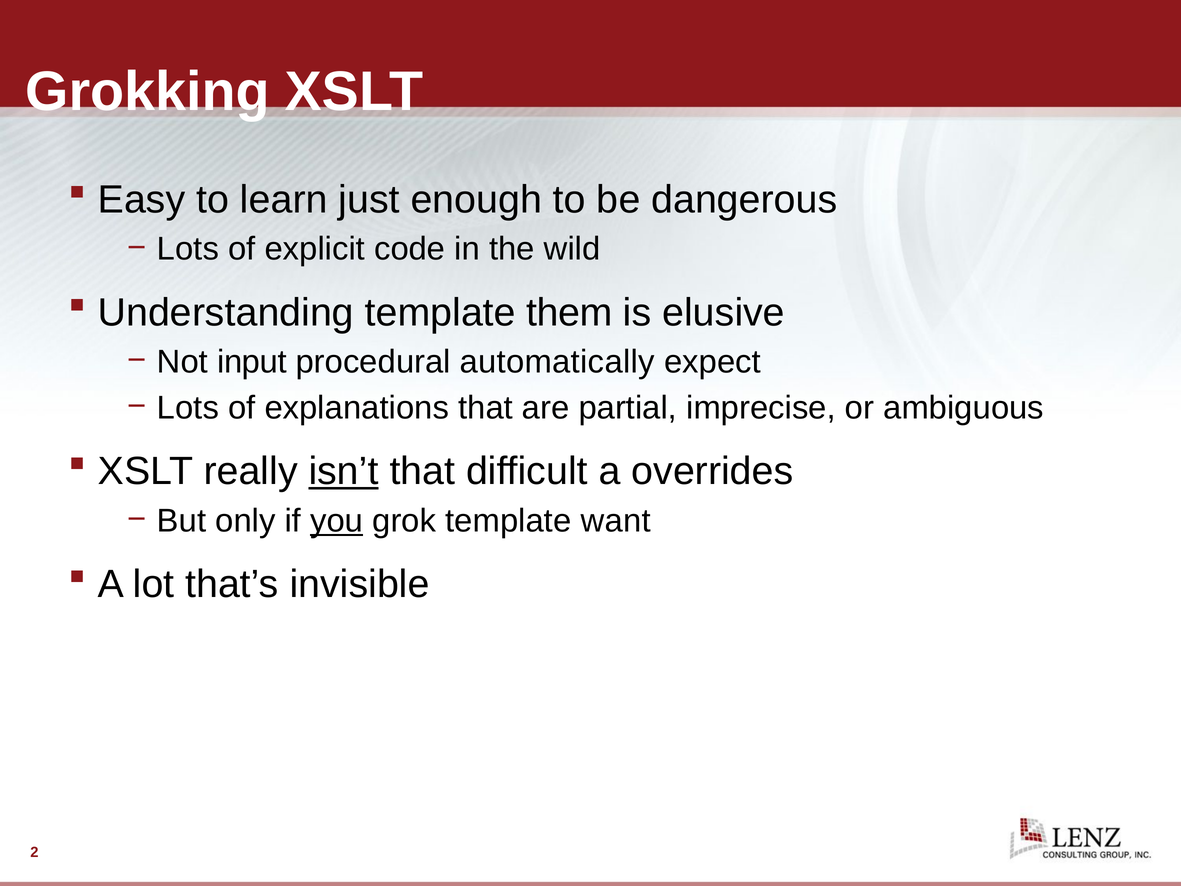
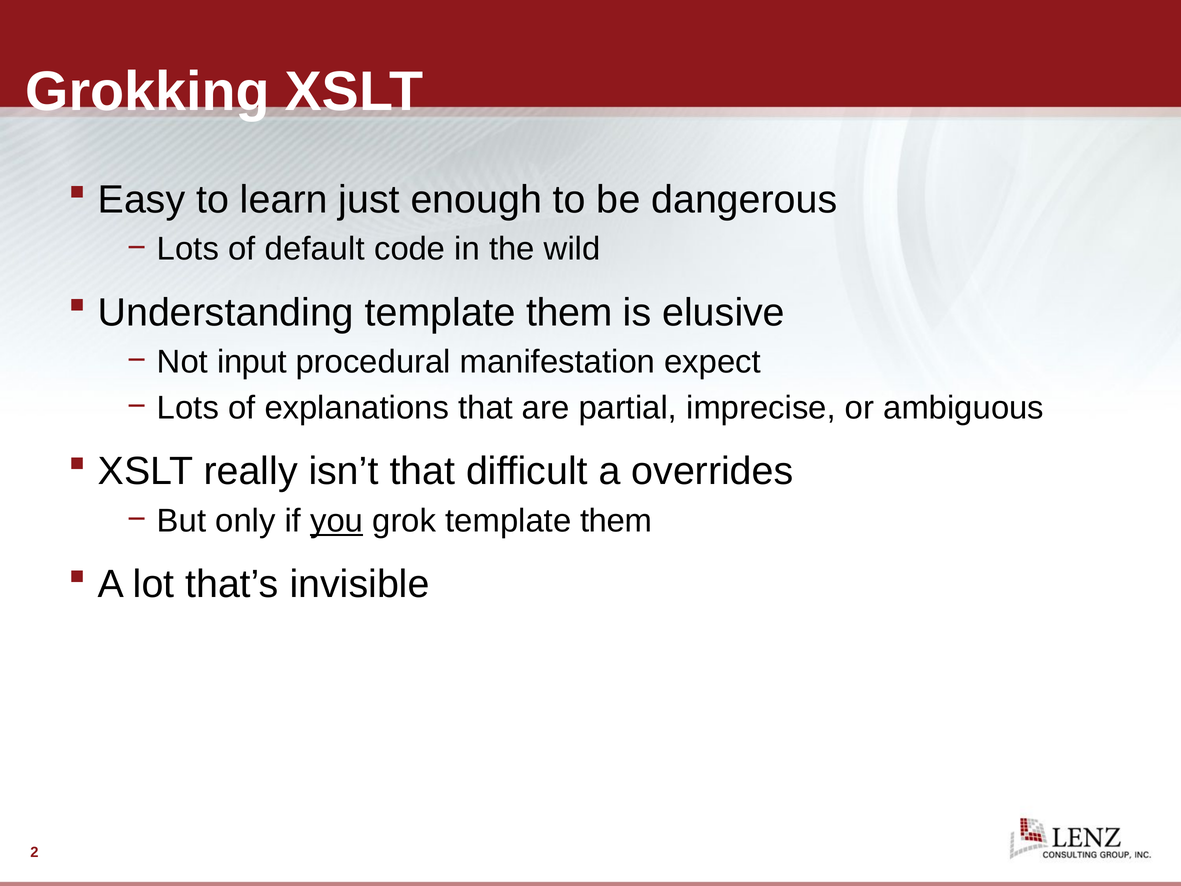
explicit: explicit -> default
automatically: automatically -> manifestation
isn’t underline: present -> none
grok template want: want -> them
